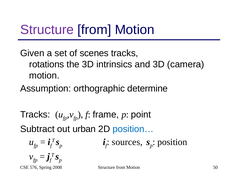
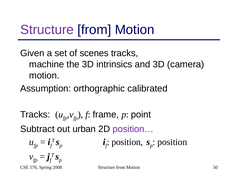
rotations: rotations -> machine
determine: determine -> calibrated
position… colour: blue -> purple
sources at (127, 142): sources -> position
